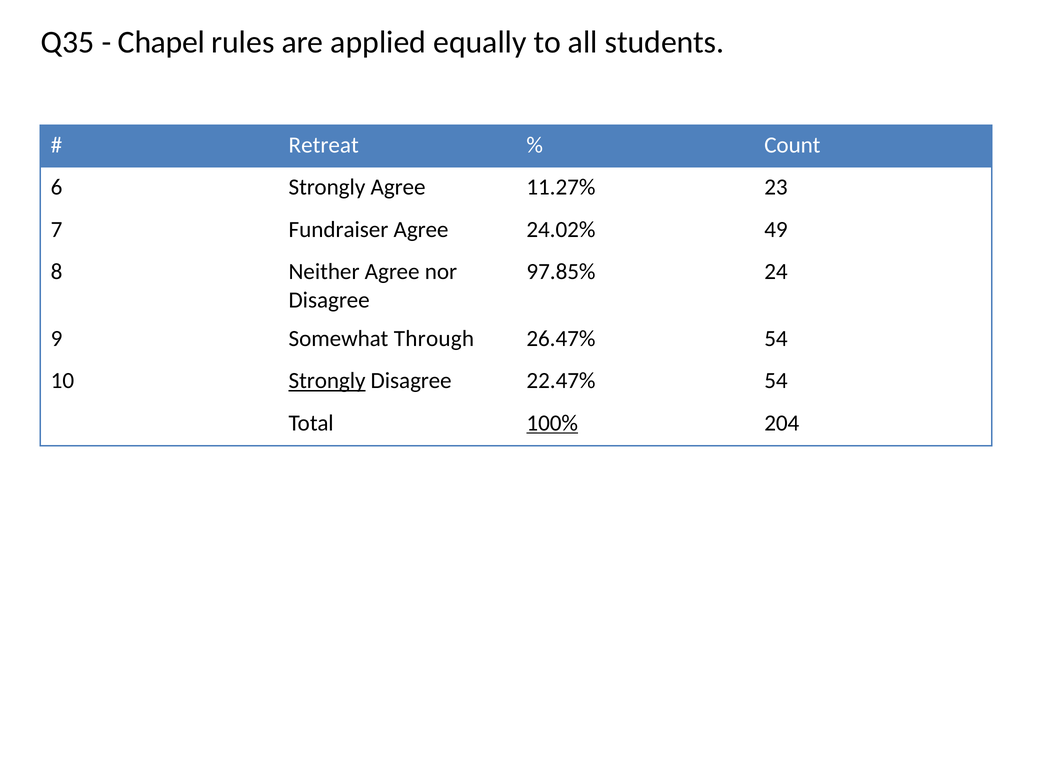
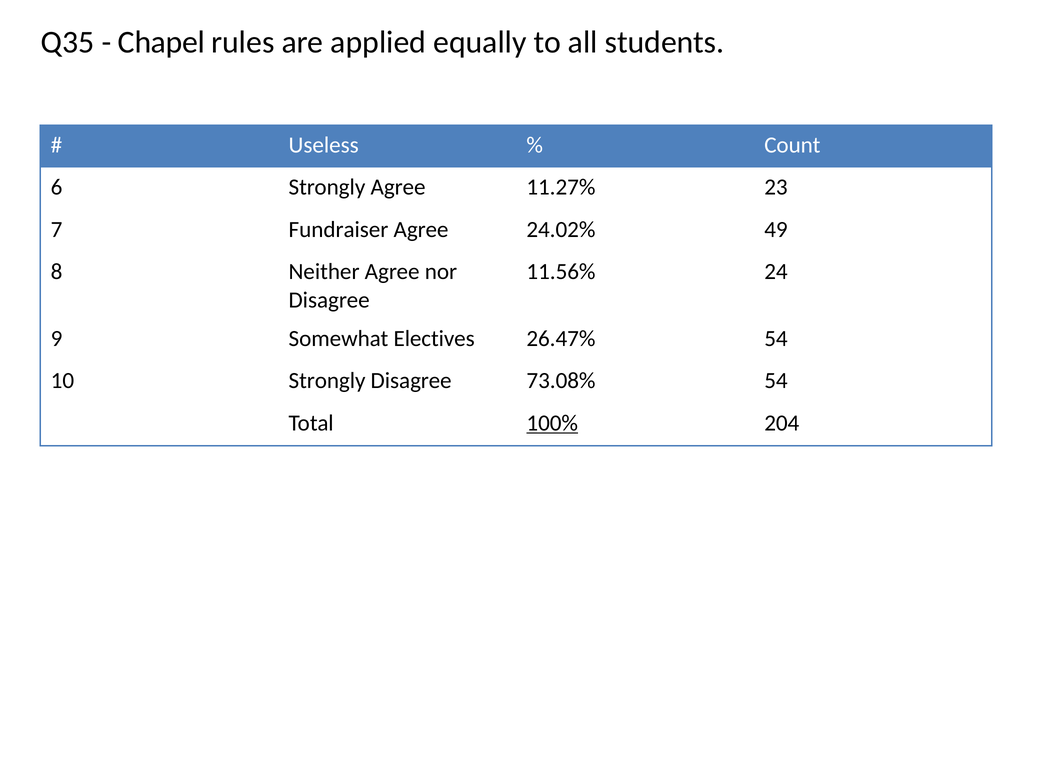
Retreat: Retreat -> Useless
97.85%: 97.85% -> 11.56%
Through: Through -> Electives
Strongly at (327, 381) underline: present -> none
22.47%: 22.47% -> 73.08%
